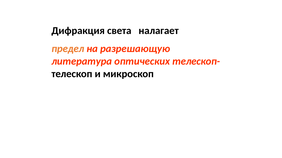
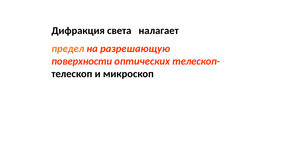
литература: литература -> поверхности
